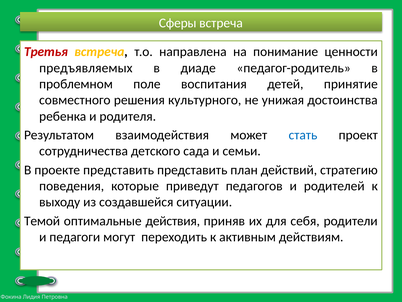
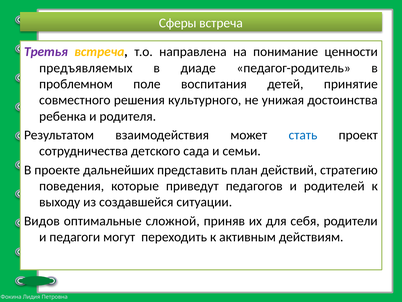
Третья colour: red -> purple
проекте представить: представить -> дальнейших
Темой: Темой -> Видов
действия: действия -> сложной
